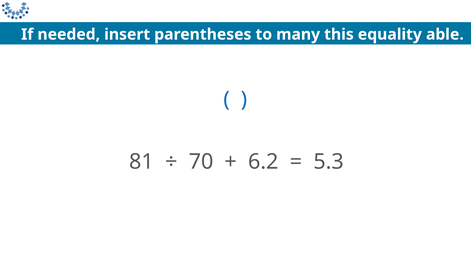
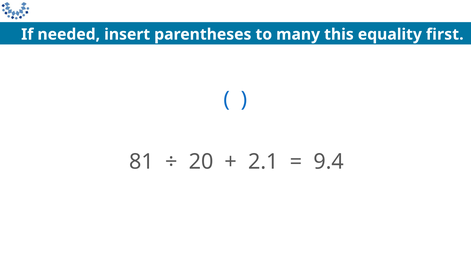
able: able -> first
70: 70 -> 20
6.2: 6.2 -> 2.1
5.3: 5.3 -> 9.4
